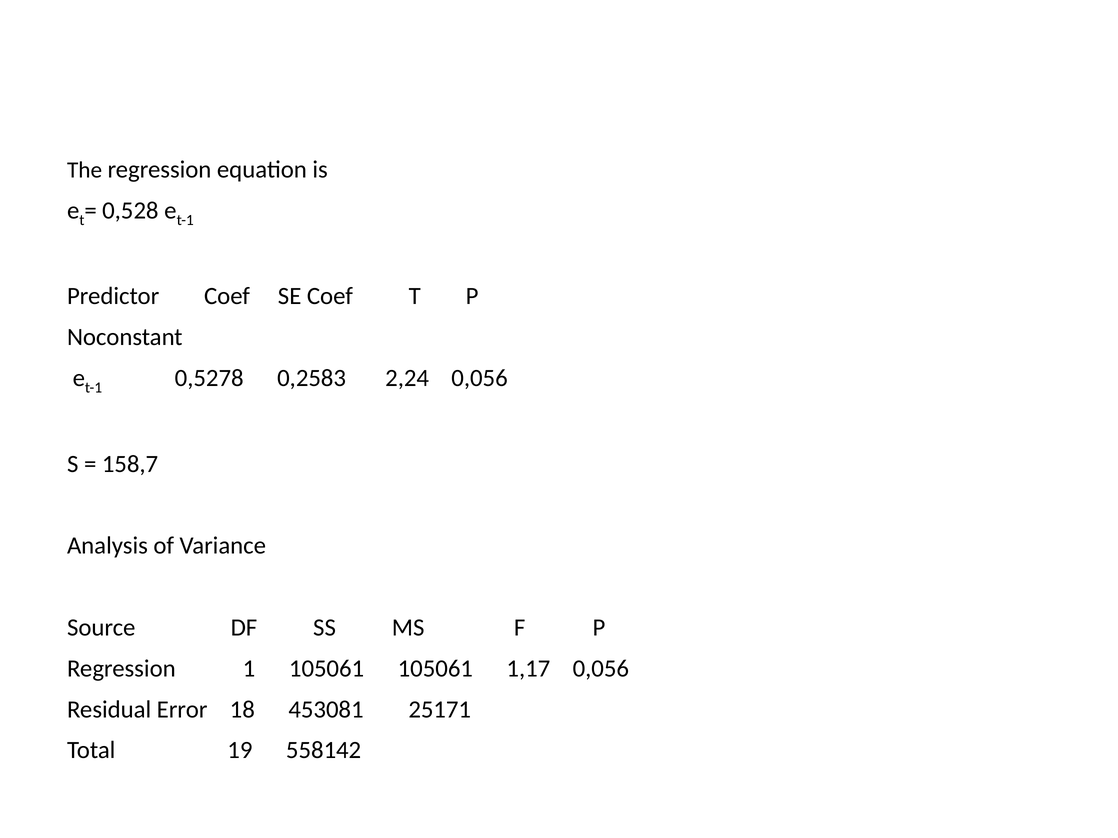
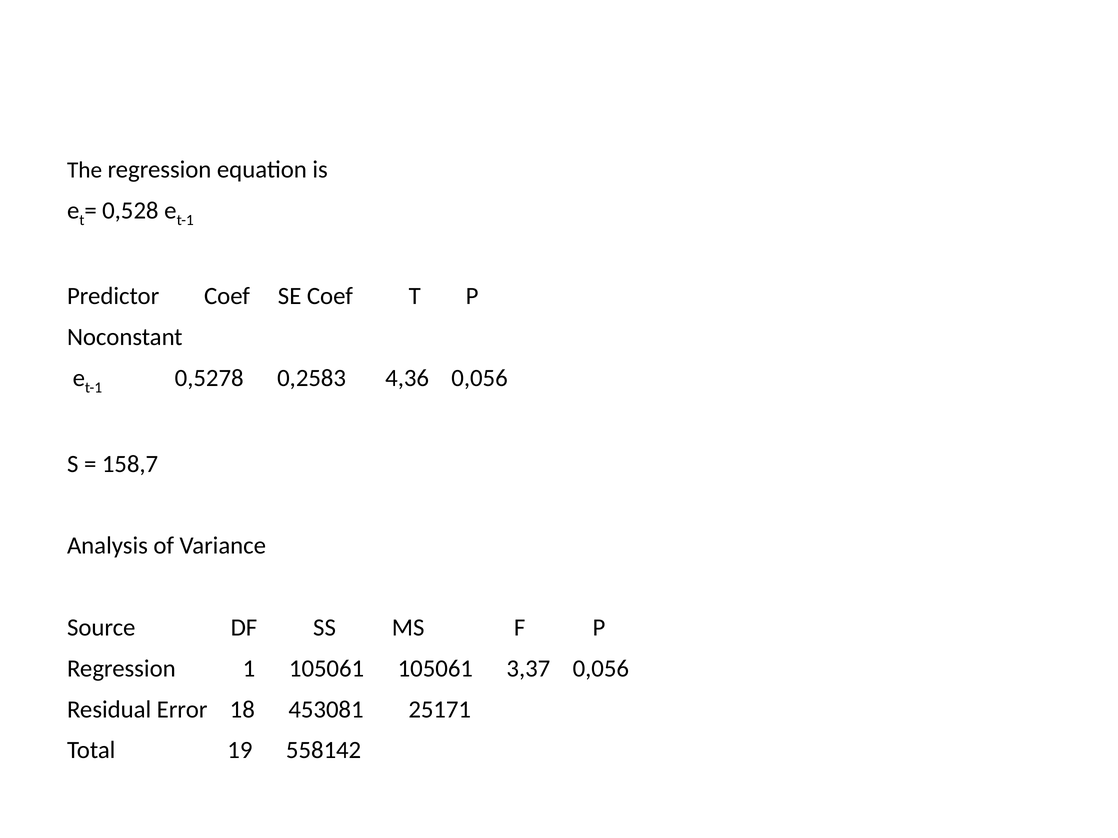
2,24: 2,24 -> 4,36
1,17: 1,17 -> 3,37
